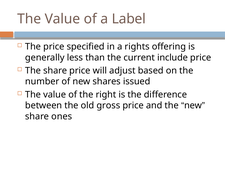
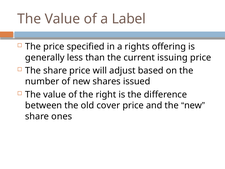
include: include -> issuing
gross: gross -> cover
